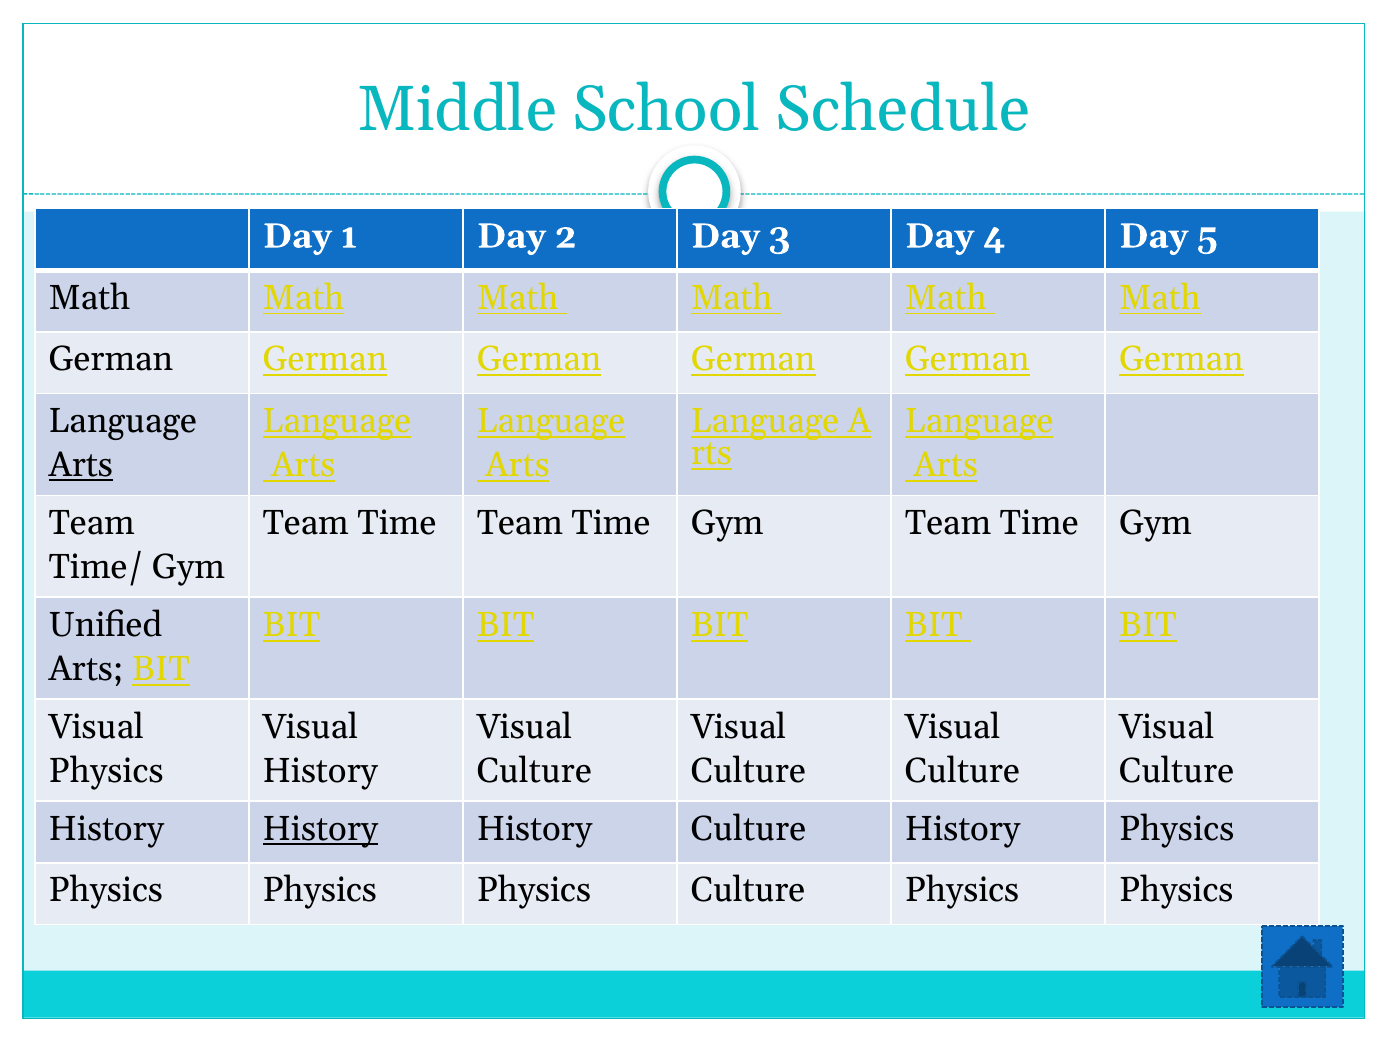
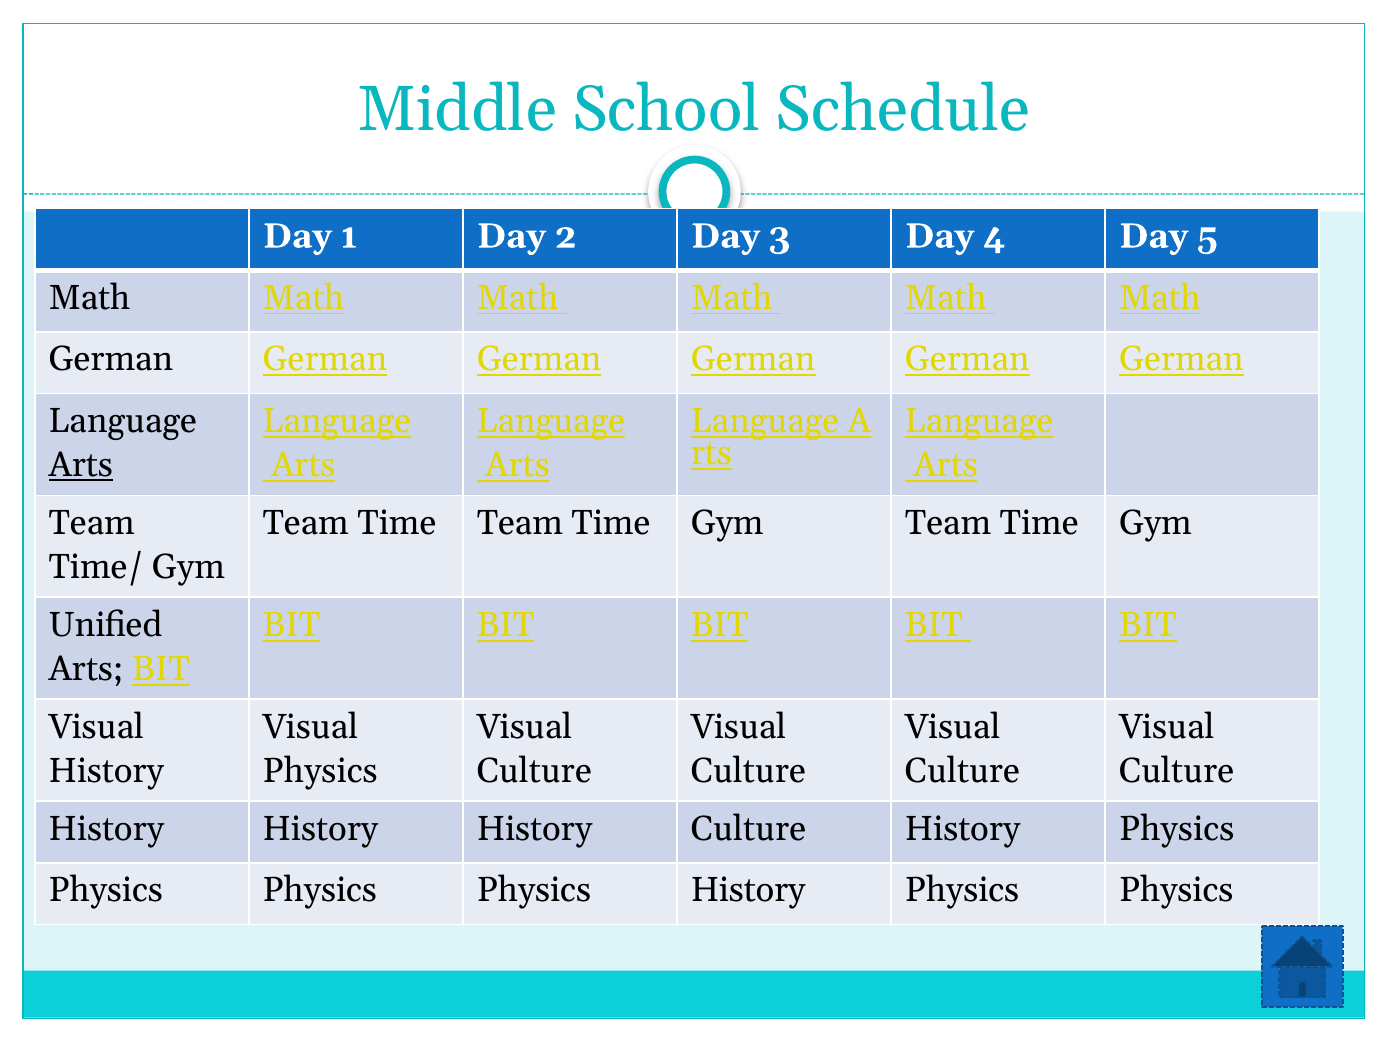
Physics at (106, 771): Physics -> History
History at (320, 771): History -> Physics
History at (320, 829) underline: present -> none
Physics Culture: Culture -> History
